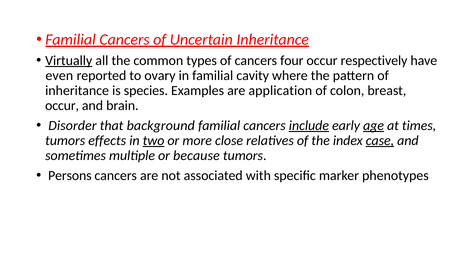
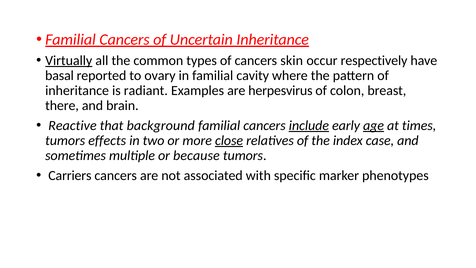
four: four -> skin
even: even -> basal
species: species -> radiant
application: application -> herpesvirus
occur at (62, 105): occur -> there
Disorder: Disorder -> Reactive
two underline: present -> none
close underline: none -> present
case underline: present -> none
Persons: Persons -> Carriers
